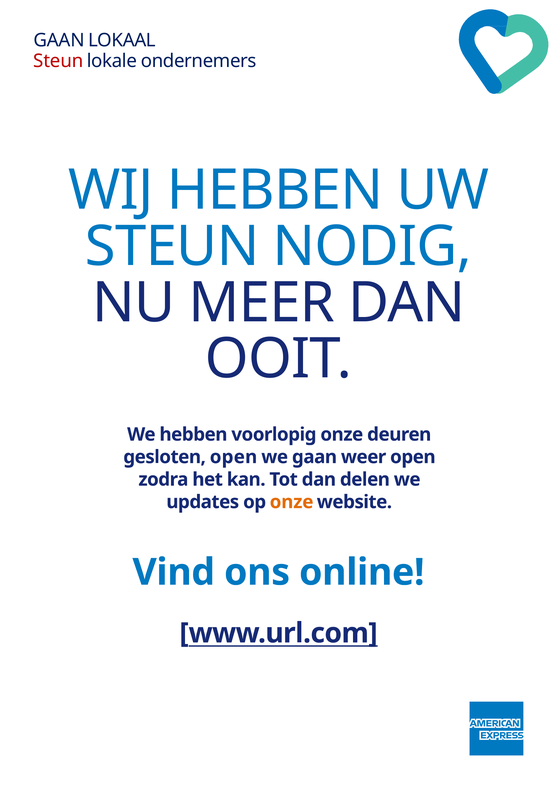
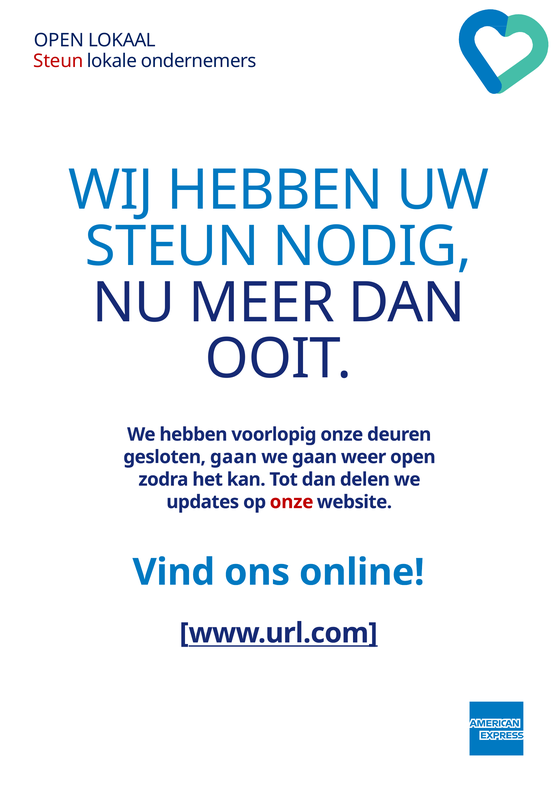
GAAN at (59, 40): GAAN -> OPEN
gesloten open: open -> gaan
onze at (292, 501) colour: orange -> red
